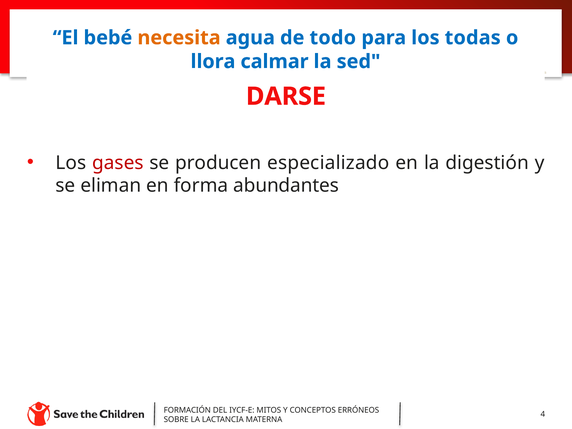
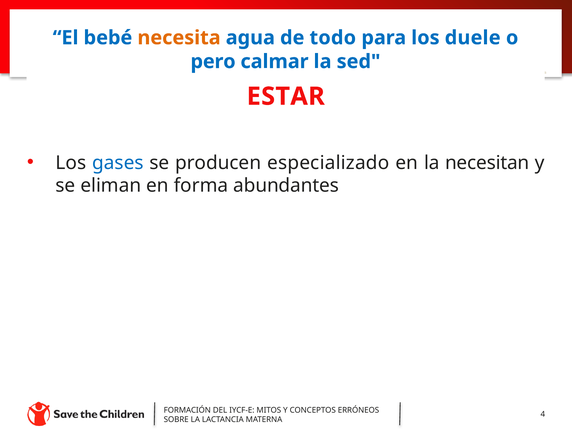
todas: todas -> duele
llora: llora -> pero
DARSE: DARSE -> ESTAR
gases colour: red -> blue
digestión: digestión -> necesitan
